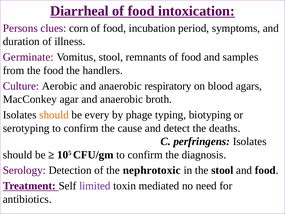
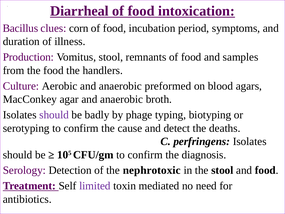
Persons: Persons -> Bacillus
Germinate: Germinate -> Production
respiratory: respiratory -> preformed
should at (54, 115) colour: orange -> purple
every: every -> badly
